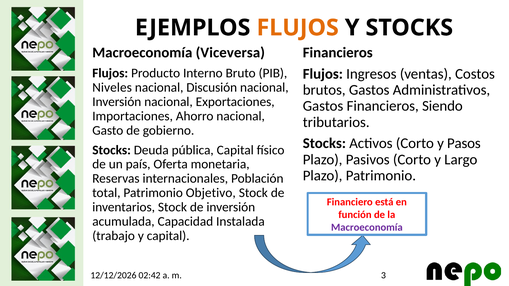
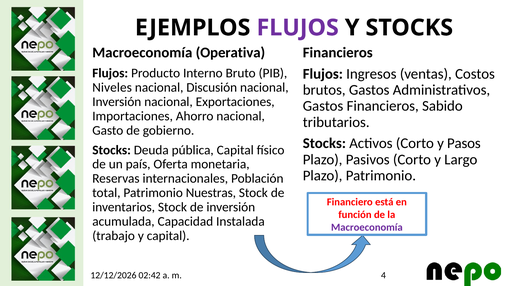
FLUJOS at (298, 28) colour: orange -> purple
Viceversa: Viceversa -> Operativa
Siendo: Siendo -> Sabido
Objetivo: Objetivo -> Nuestras
3: 3 -> 4
